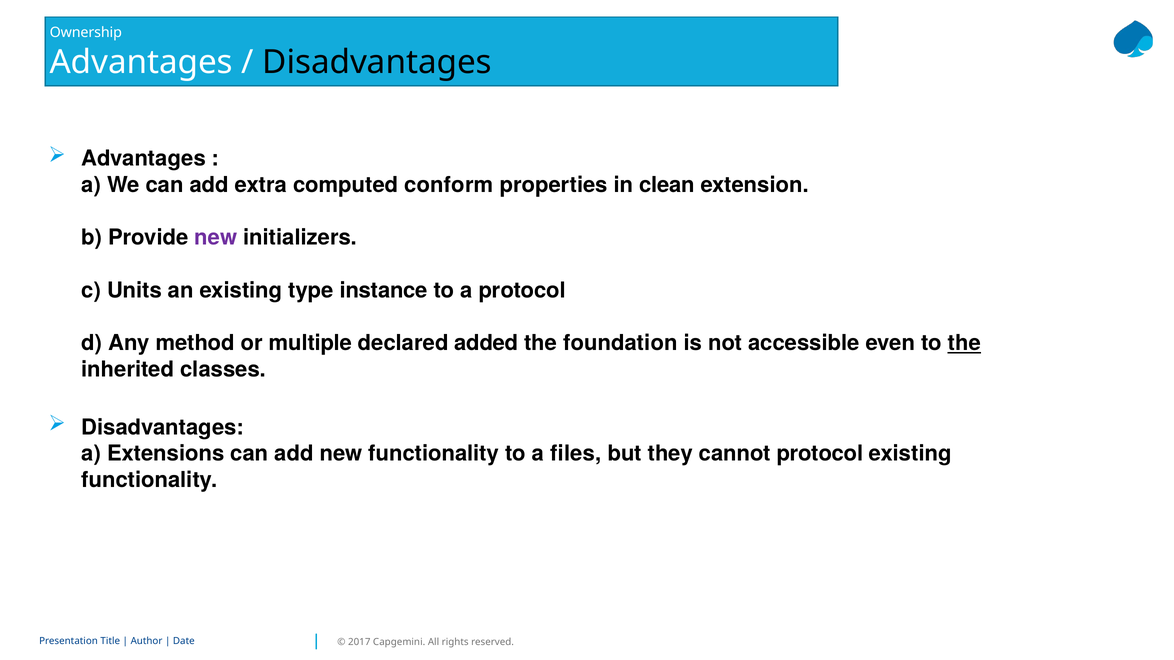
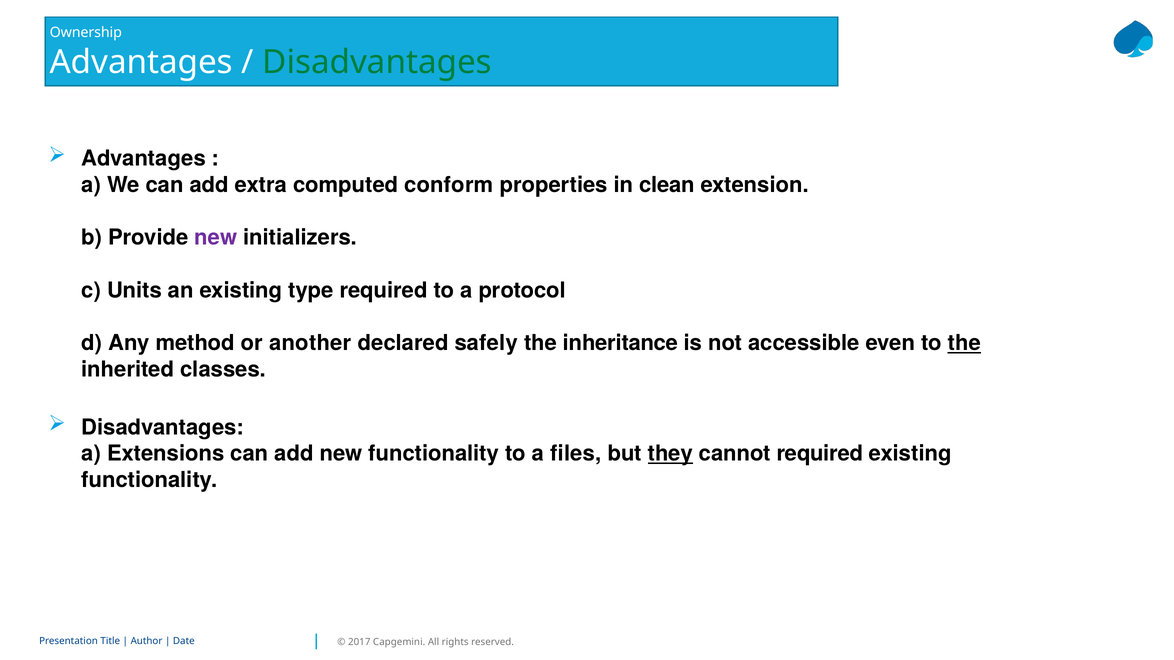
Disadvantages at (377, 62) colour: black -> green
type instance: instance -> required
multiple: multiple -> another
added: added -> safely
foundation: foundation -> inheritance
they underline: none -> present
cannot protocol: protocol -> required
